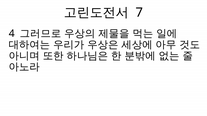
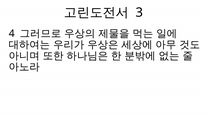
7: 7 -> 3
